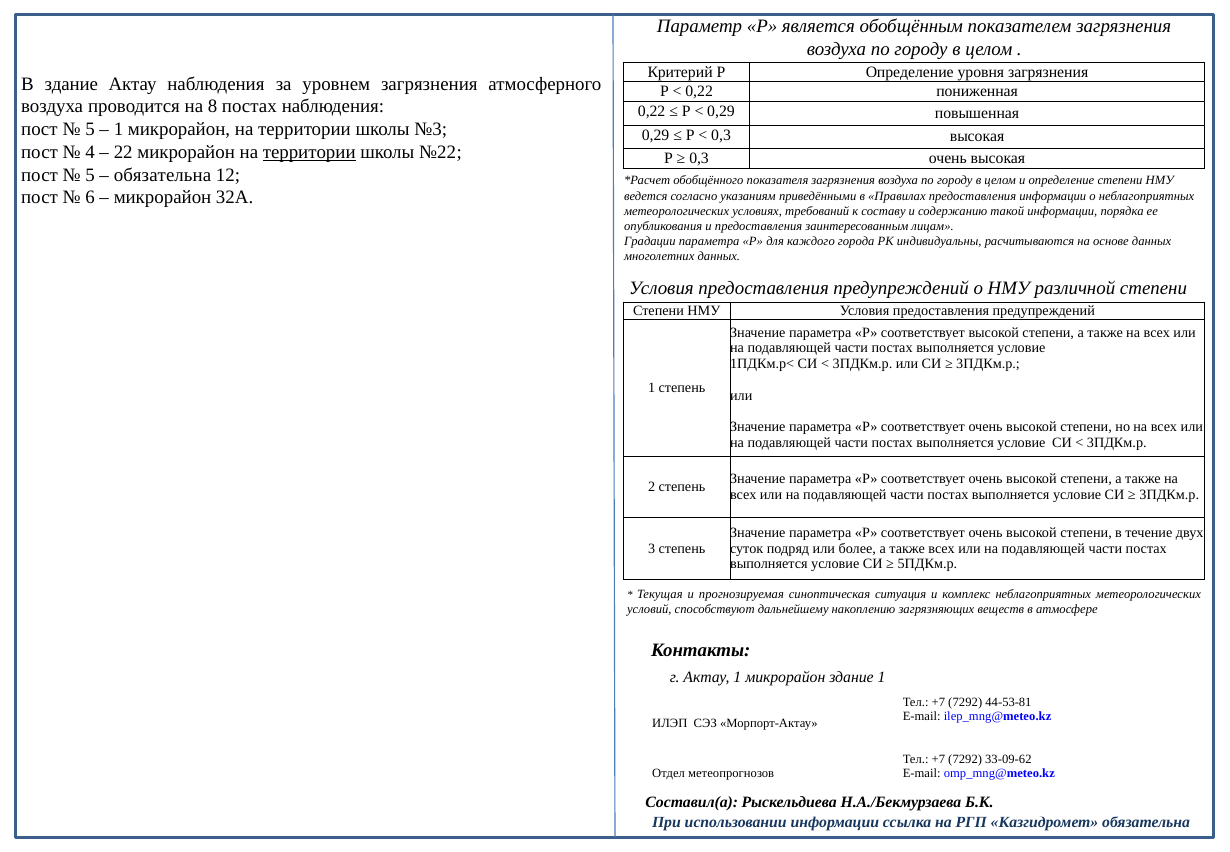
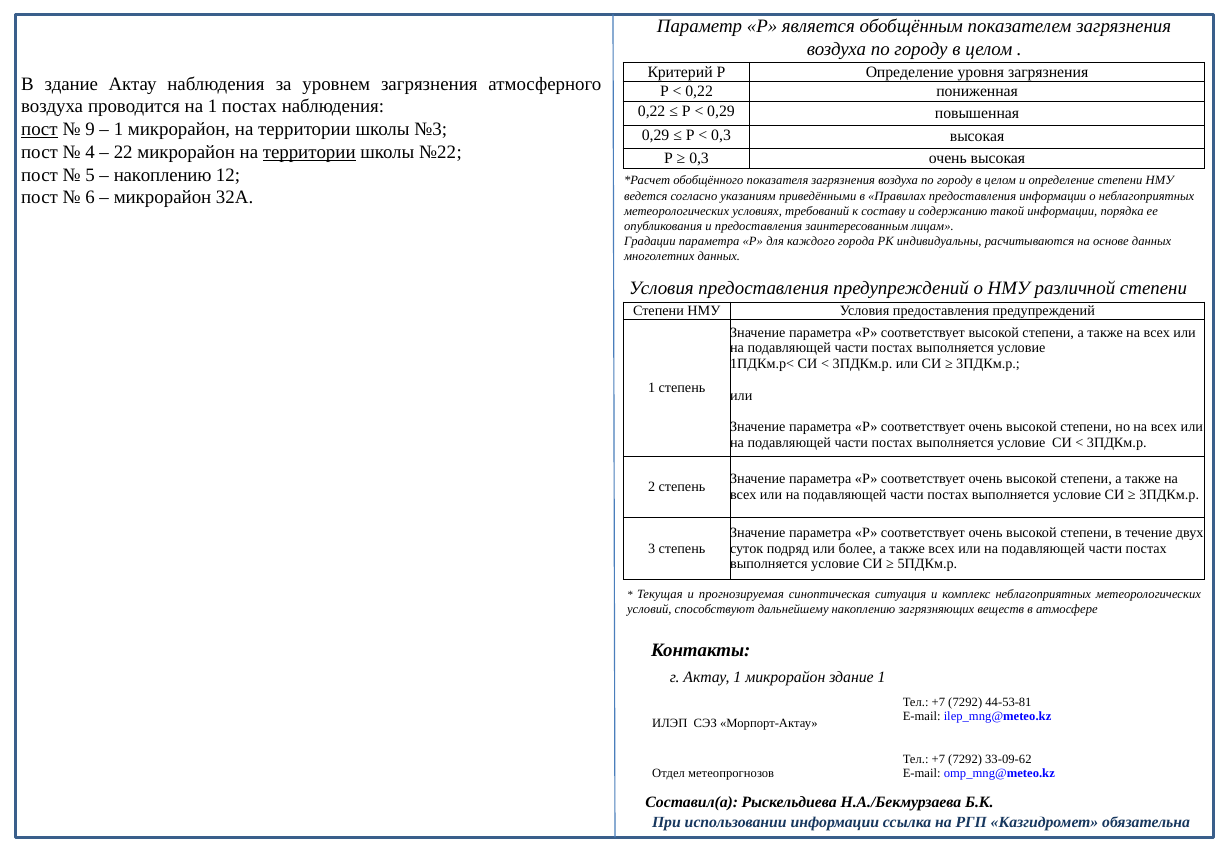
на 8: 8 -> 1
пост at (39, 129) underline: none -> present
5 at (90, 129): 5 -> 9
обязательна at (163, 175): обязательна -> накоплению
